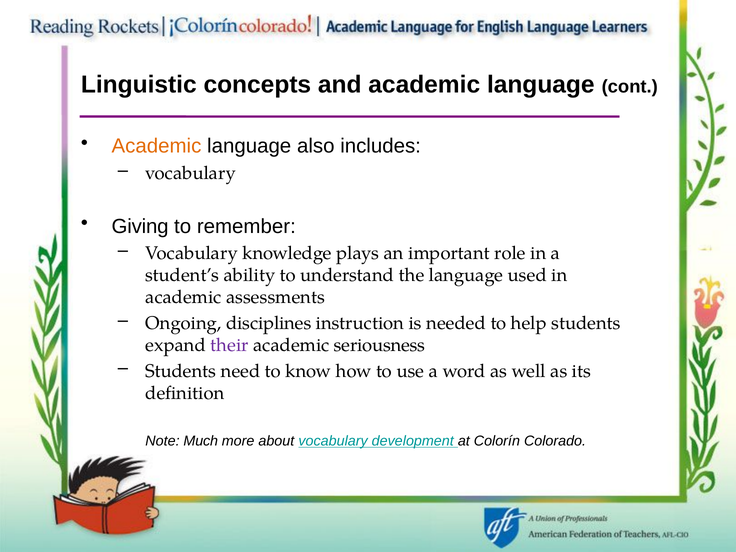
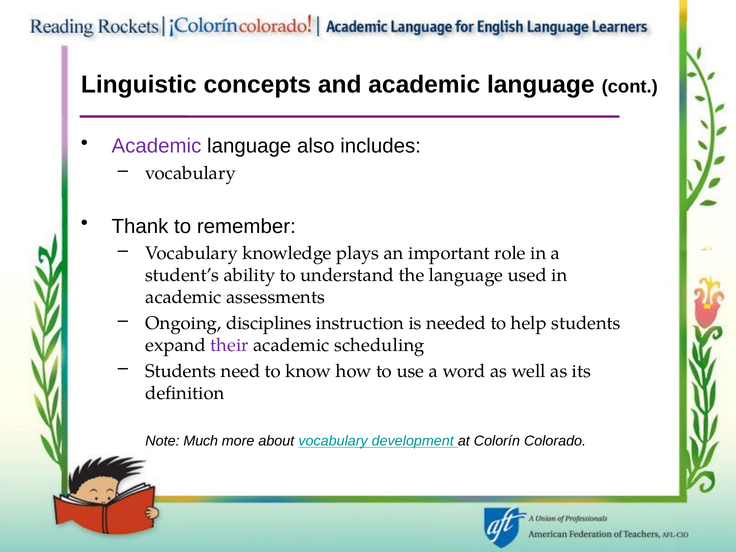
Academic at (157, 146) colour: orange -> purple
Giving: Giving -> Thank
seriousness: seriousness -> scheduling
